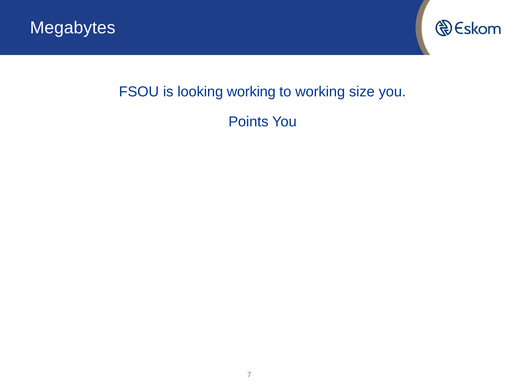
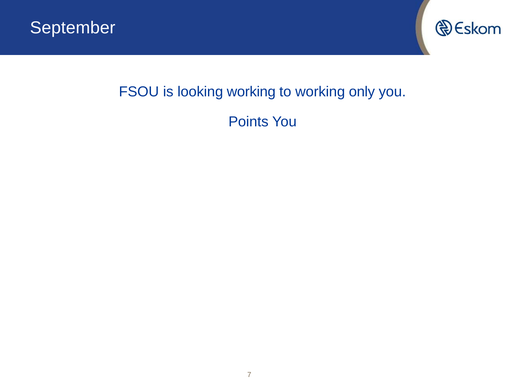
Megabytes: Megabytes -> September
size: size -> only
